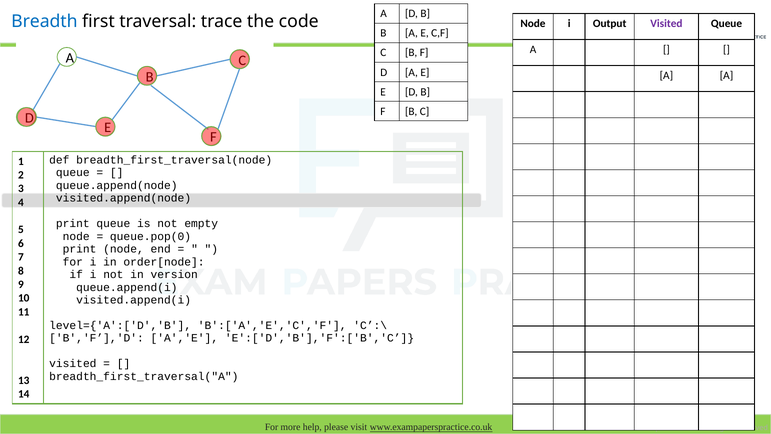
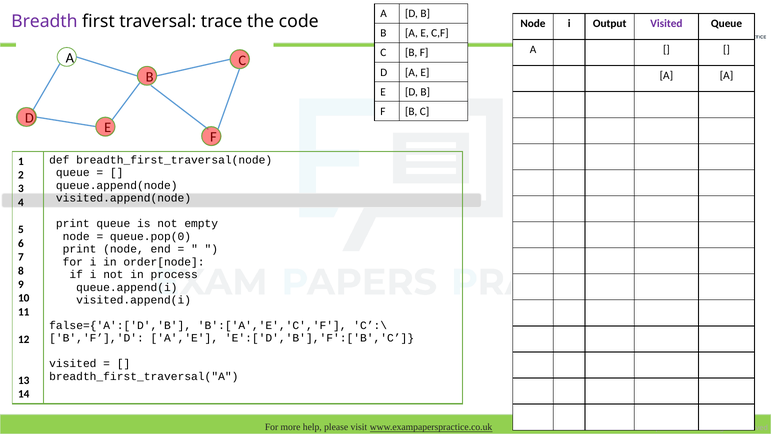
Breadth colour: blue -> purple
version: version -> process
level={'A':['D','B: level={'A':['D','B -> false={'A':['D','B
